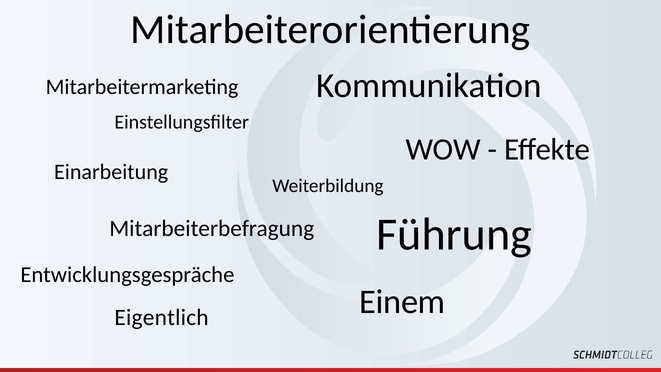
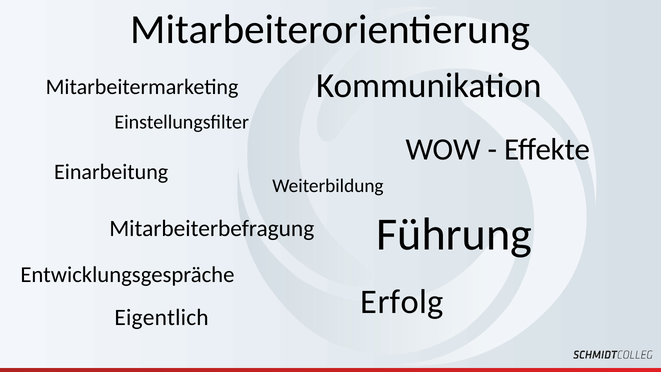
Einem: Einem -> Erfolg
